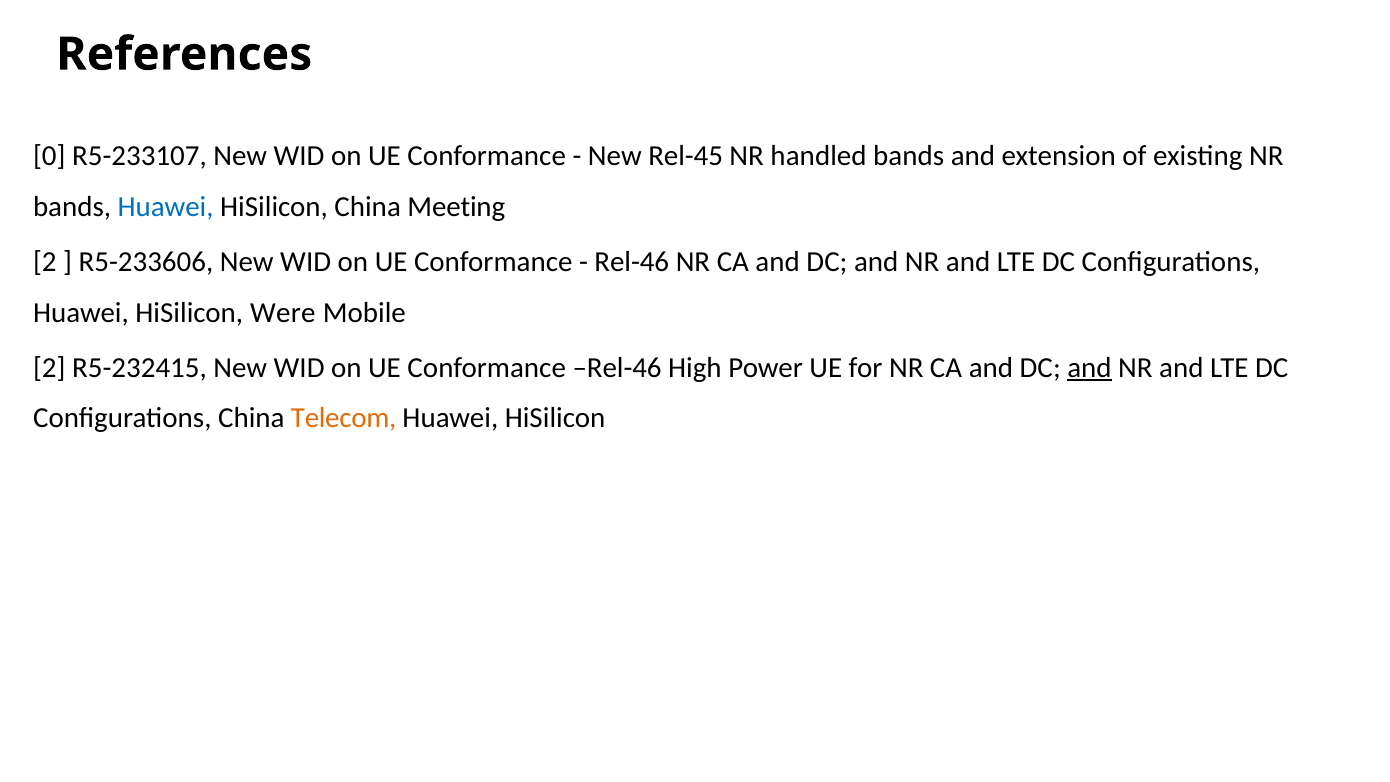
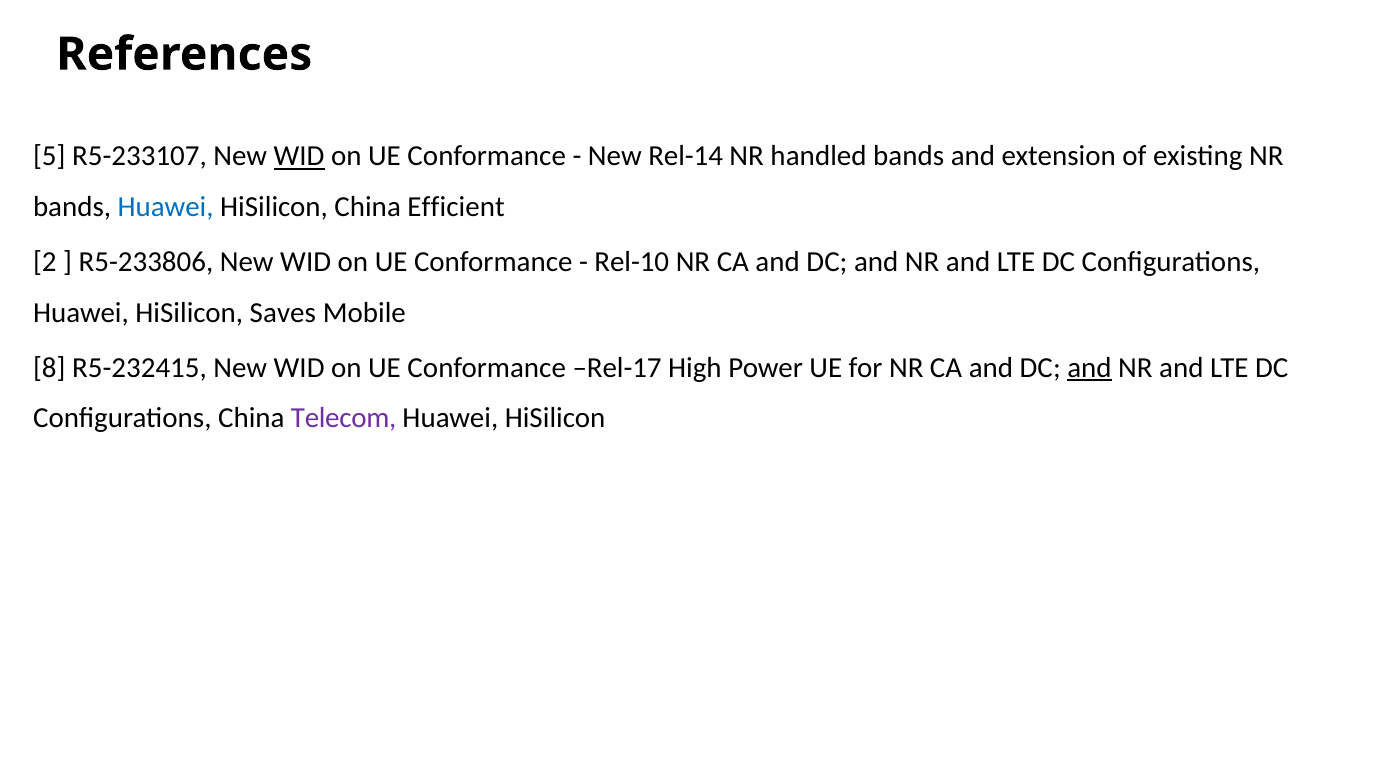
0: 0 -> 5
WID at (299, 156) underline: none -> present
Rel-45: Rel-45 -> Rel-14
Meeting: Meeting -> Efficient
R5-233606: R5-233606 -> R5-233806
Rel-46 at (632, 262): Rel-46 -> Rel-10
Were: Were -> Saves
2 at (49, 368): 2 -> 8
Conformance Rel-46: Rel-46 -> Rel-17
Telecom colour: orange -> purple
